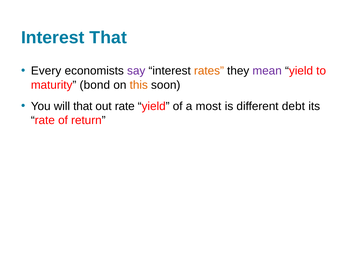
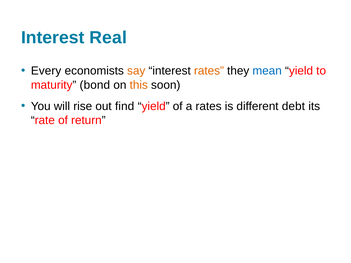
Interest That: That -> Real
say colour: purple -> orange
mean colour: purple -> blue
will that: that -> rise
out rate: rate -> find
a most: most -> rates
